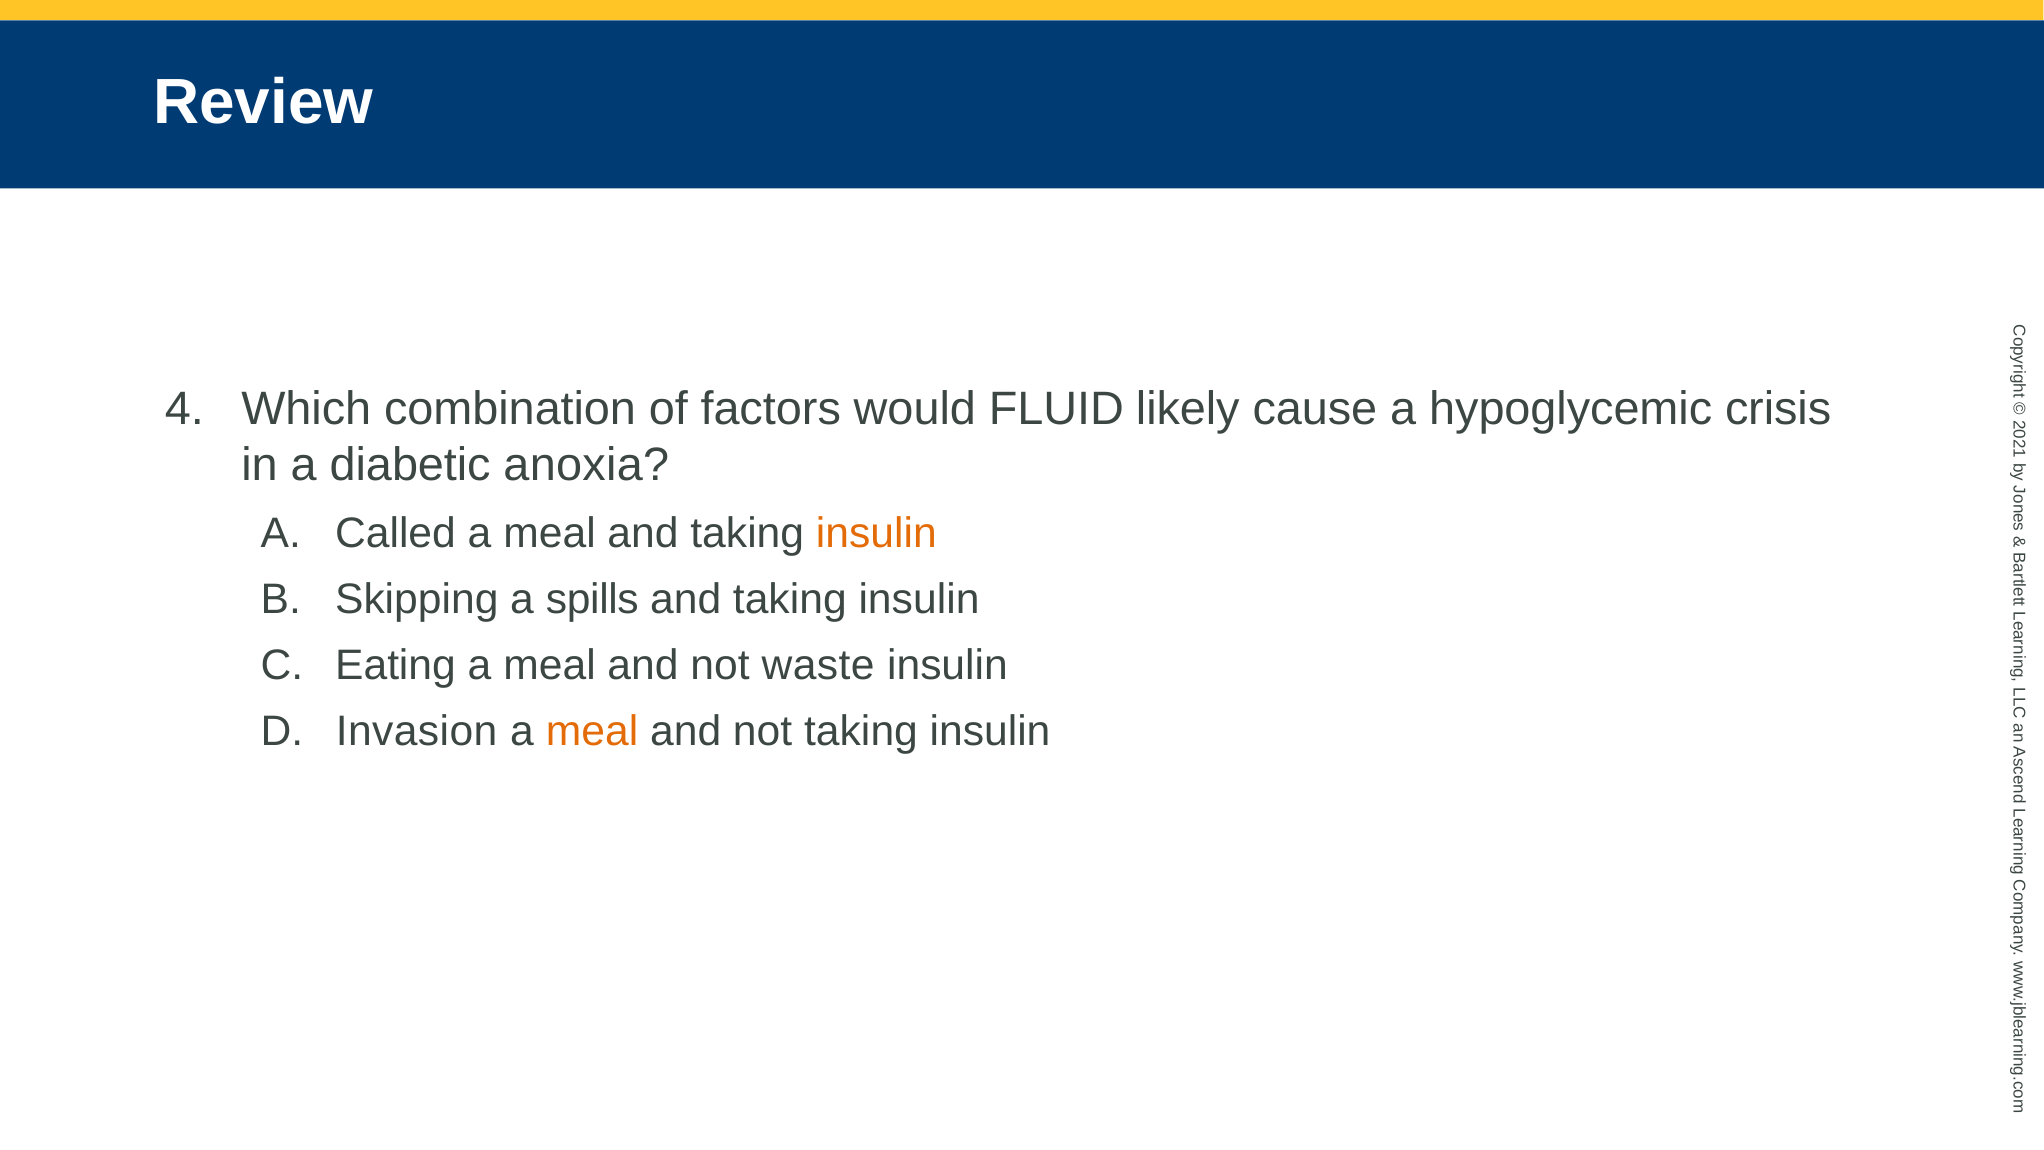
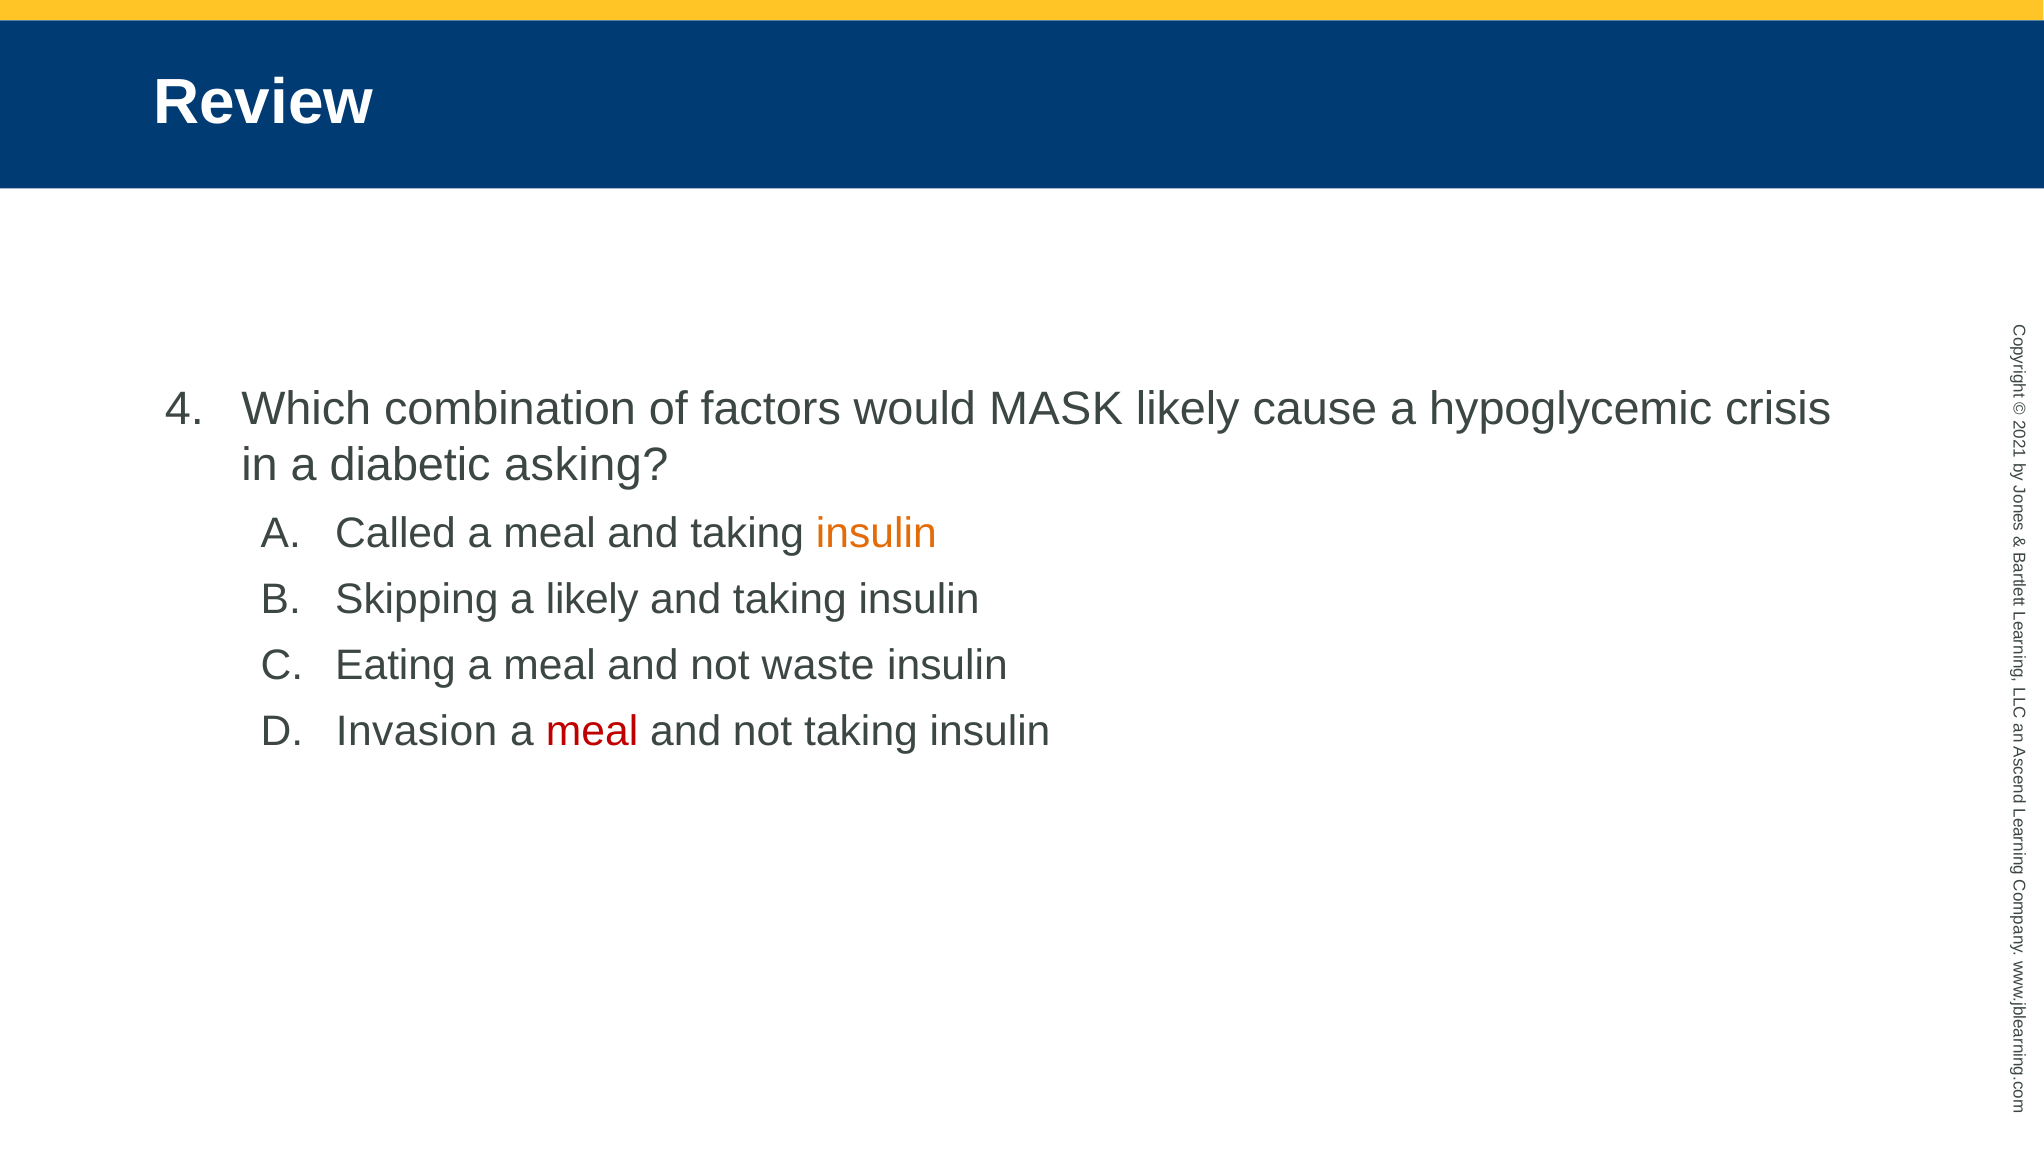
FLUID: FLUID -> MASK
anoxia: anoxia -> asking
a spills: spills -> likely
meal at (592, 731) colour: orange -> red
